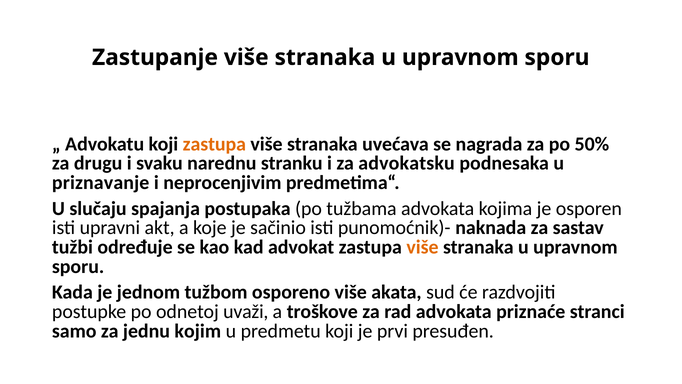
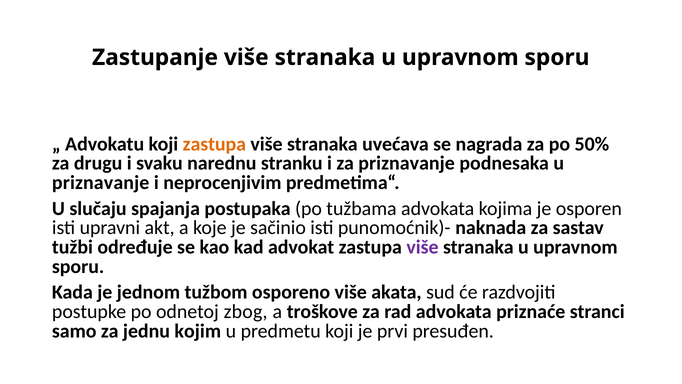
za advokatsku: advokatsku -> priznavanje
više at (422, 247) colour: orange -> purple
uvaži: uvaži -> zbog
